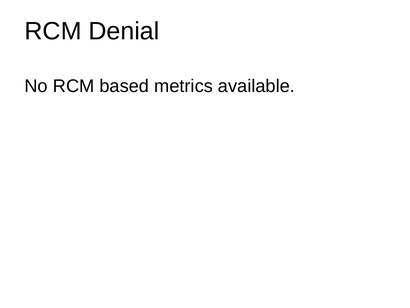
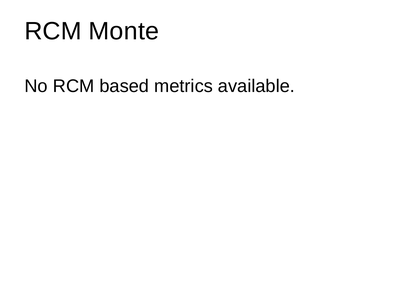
Denial: Denial -> Monte
